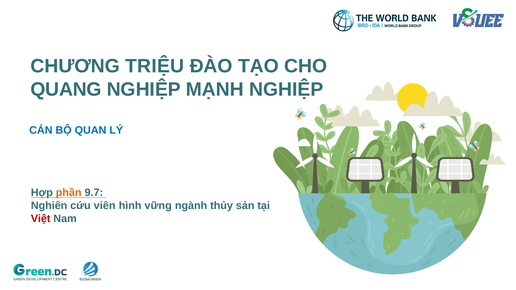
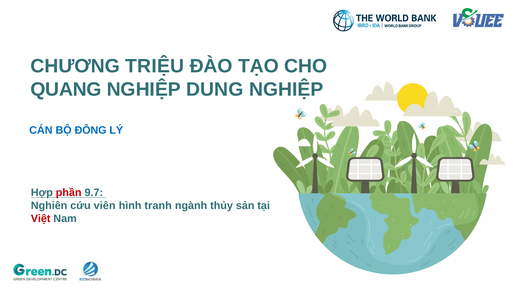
MẠNH: MẠNH -> DUNG
QUAN: QUAN -> ĐÔNG
phần colour: orange -> red
vững: vững -> tranh
